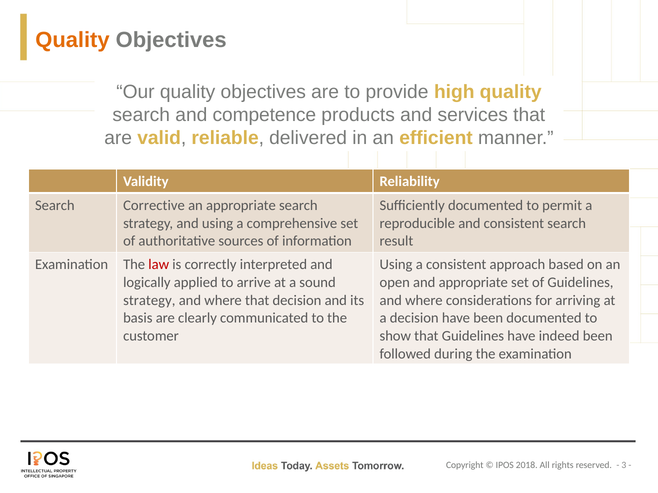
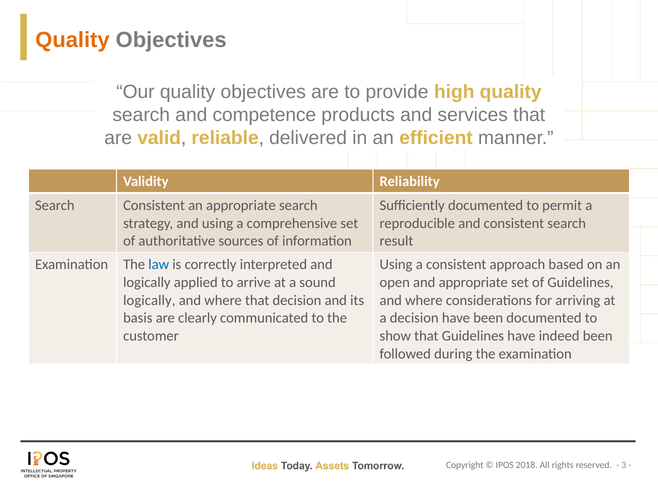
Search Corrective: Corrective -> Consistent
law colour: red -> blue
strategy at (149, 301): strategy -> logically
